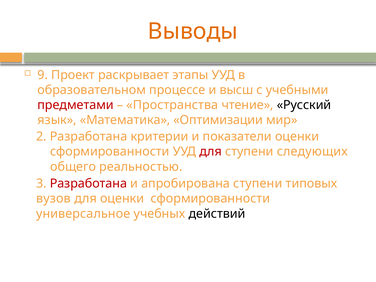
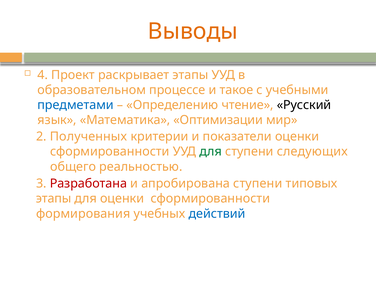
9: 9 -> 4
высш: высш -> такое
предметами colour: red -> blue
Пространства: Пространства -> Определению
2 Разработана: Разработана -> Полученных
для at (211, 152) colour: red -> green
вузов at (53, 199): вузов -> этапы
универсальное: универсальное -> формирования
действий colour: black -> blue
